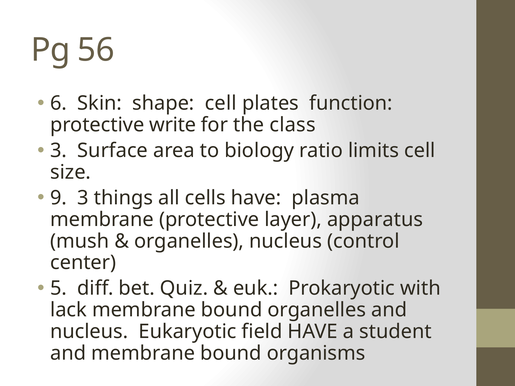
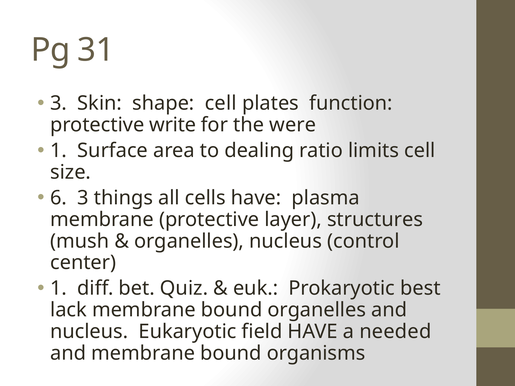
56: 56 -> 31
6 at (59, 103): 6 -> 3
class: class -> were
3 at (59, 151): 3 -> 1
biology: biology -> dealing
9: 9 -> 6
apparatus: apparatus -> structures
5 at (59, 289): 5 -> 1
with: with -> best
student: student -> needed
